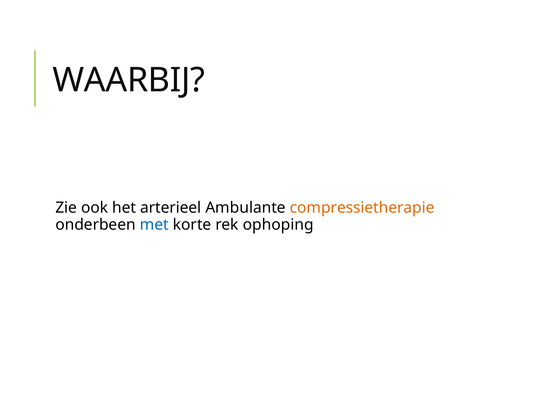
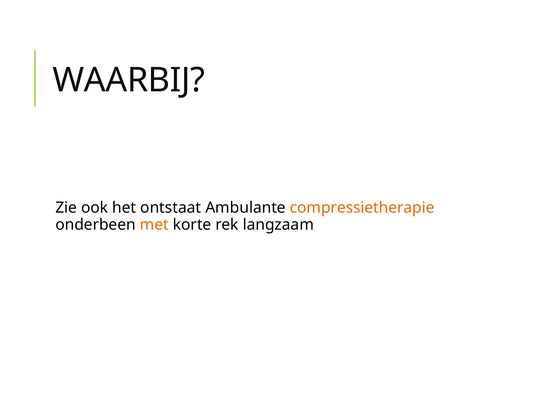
arterieel: arterieel -> ontstaat
met colour: blue -> orange
ophoping: ophoping -> langzaam
